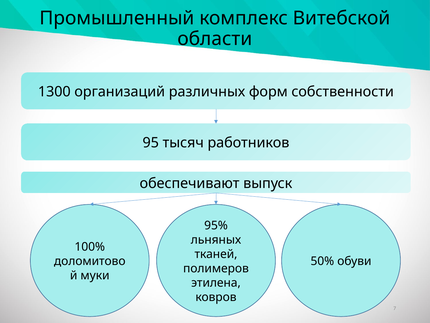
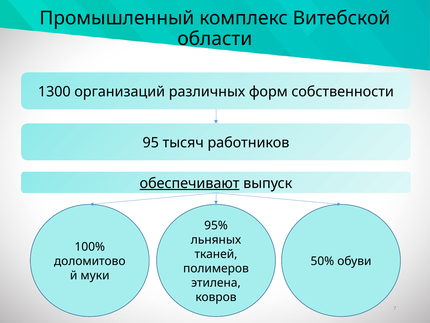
обеспечивают underline: none -> present
